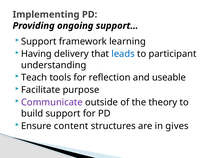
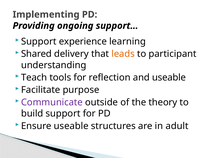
framework: framework -> experience
Having: Having -> Shared
leads colour: blue -> orange
Ensure content: content -> useable
gives: gives -> adult
